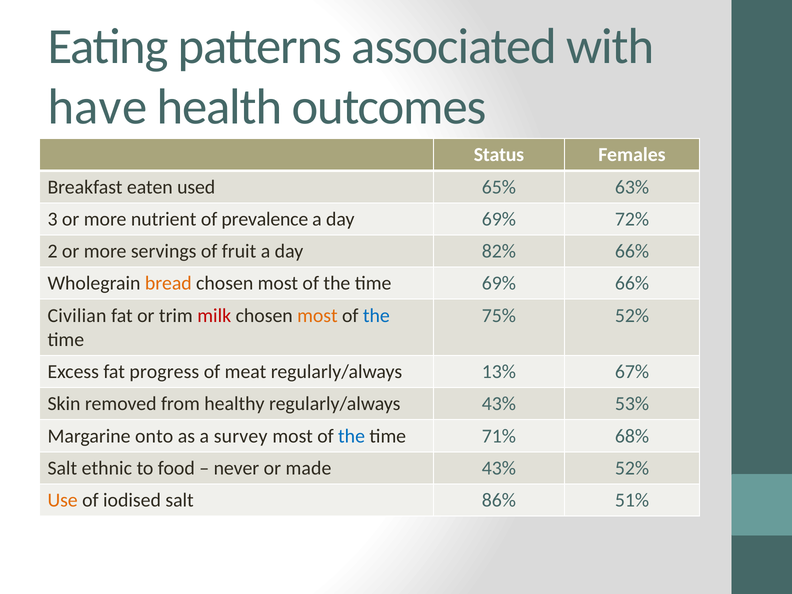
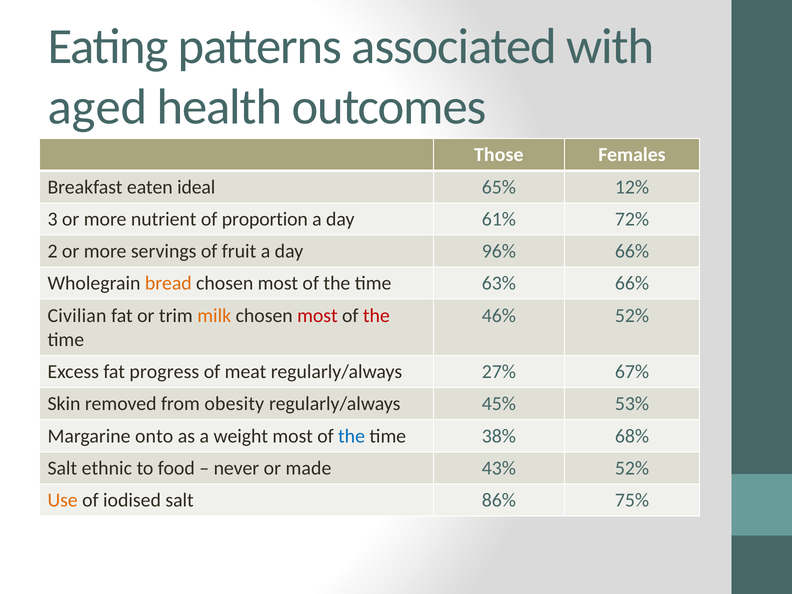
have: have -> aged
Status: Status -> Those
used: used -> ideal
63%: 63% -> 12%
prevalence: prevalence -> proportion
day 69%: 69% -> 61%
82%: 82% -> 96%
time 69%: 69% -> 63%
milk colour: red -> orange
most at (317, 315) colour: orange -> red
the at (376, 315) colour: blue -> red
75%: 75% -> 46%
13%: 13% -> 27%
healthy: healthy -> obesity
regularly/always 43%: 43% -> 45%
survey: survey -> weight
71%: 71% -> 38%
51%: 51% -> 75%
